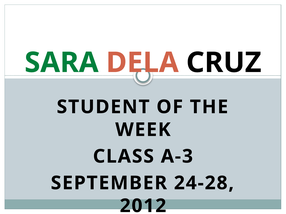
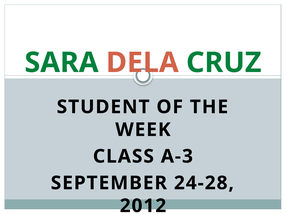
CRUZ colour: black -> green
